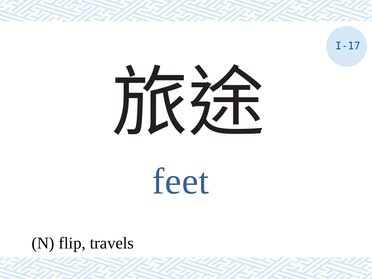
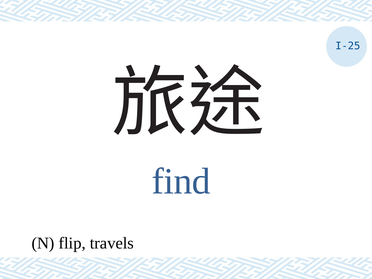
I-17: I-17 -> I-25
feet: feet -> find
